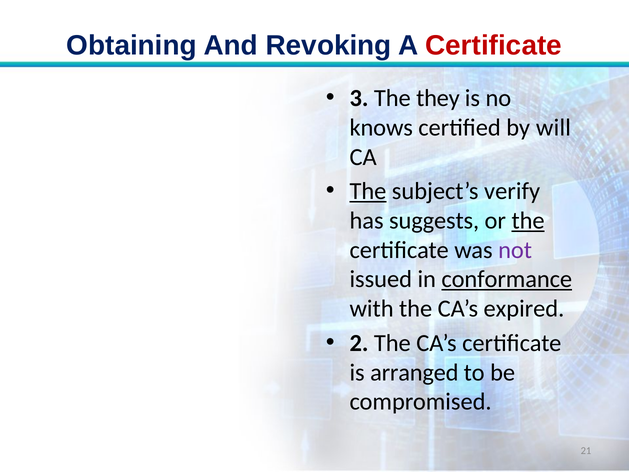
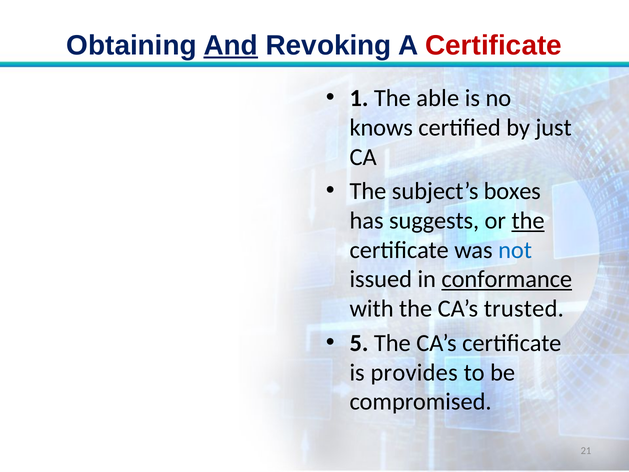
And underline: none -> present
3: 3 -> 1
they: they -> able
will: will -> just
The at (368, 191) underline: present -> none
verify: verify -> boxes
not colour: purple -> blue
expired: expired -> trusted
2: 2 -> 5
arranged: arranged -> provides
